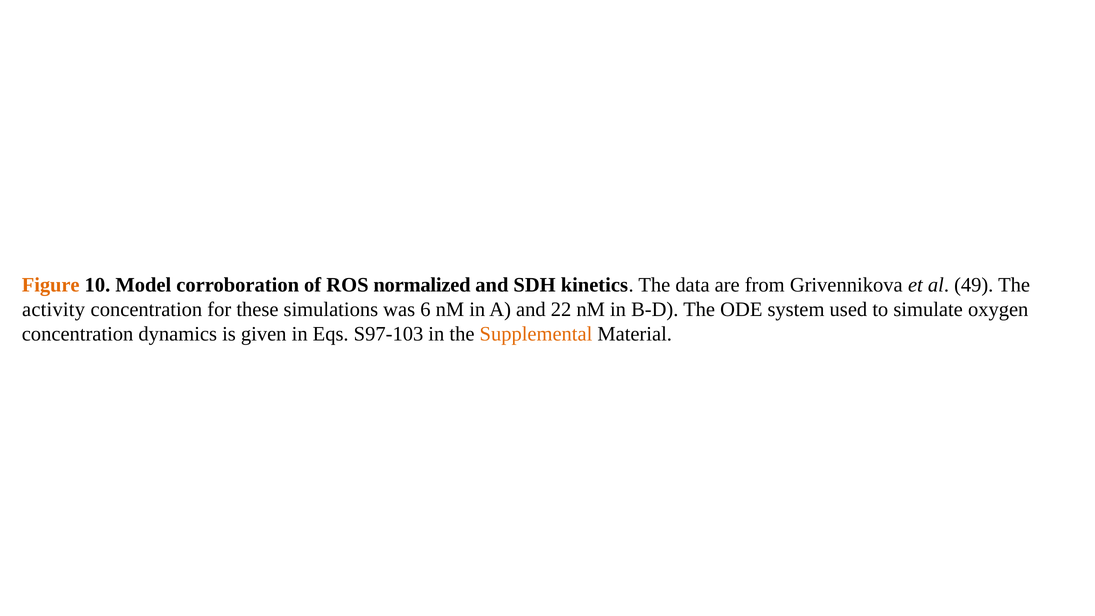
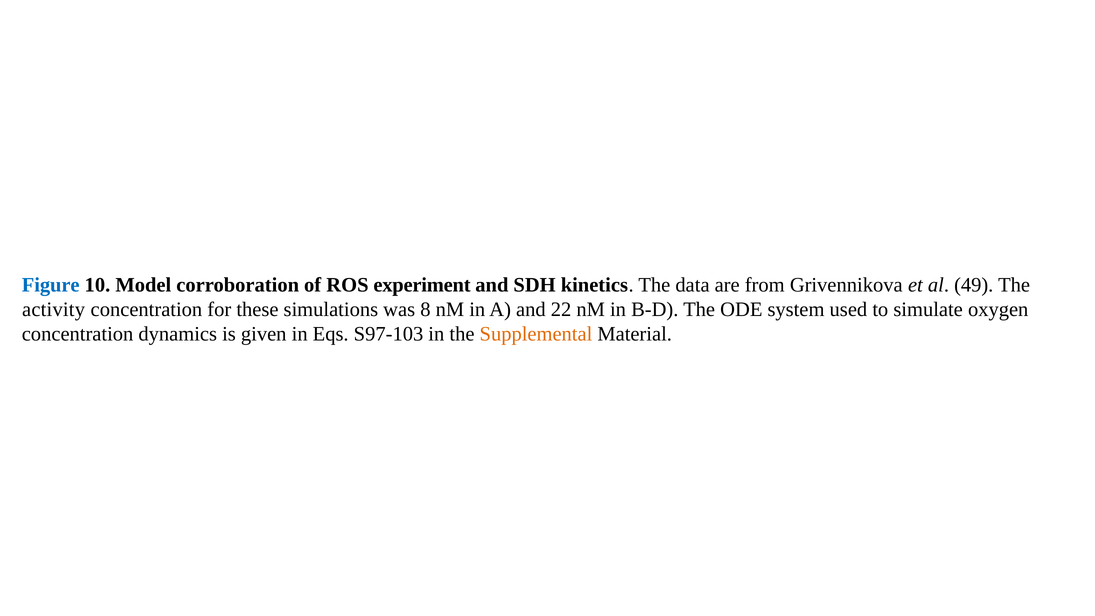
Figure colour: orange -> blue
normalized: normalized -> experiment
6: 6 -> 8
